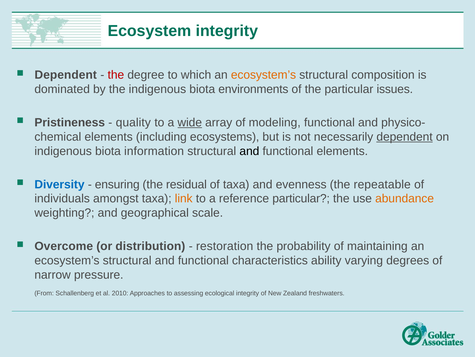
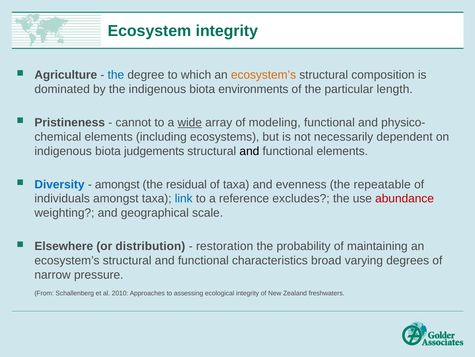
Dependent at (66, 75): Dependent -> Agriculture
the at (116, 75) colour: red -> blue
issues: issues -> length
quality: quality -> cannot
dependent at (405, 137) underline: present -> none
information: information -> judgements
ensuring at (117, 184): ensuring -> amongst
link colour: orange -> blue
reference particular: particular -> excludes
abundance colour: orange -> red
Overcome: Overcome -> Elsewhere
ability: ability -> broad
